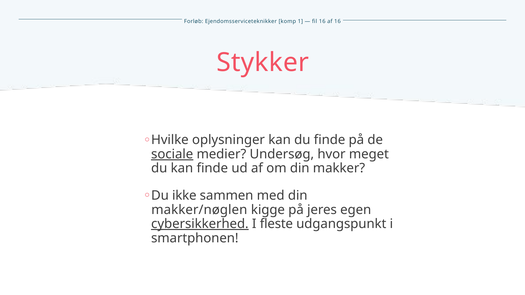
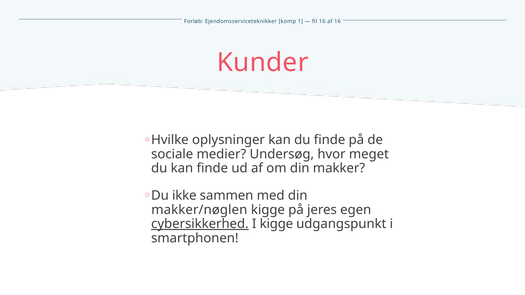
Stykker: Stykker -> Kunder
sociale underline: present -> none
I fleste: fleste -> kigge
